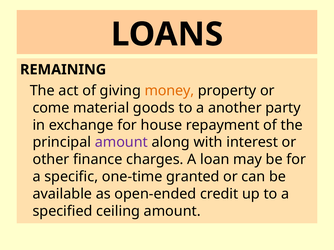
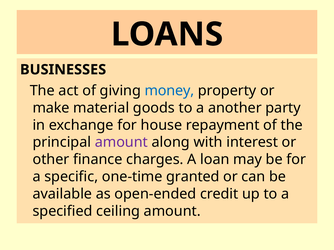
REMAINING: REMAINING -> BUSINESSES
money colour: orange -> blue
come: come -> make
